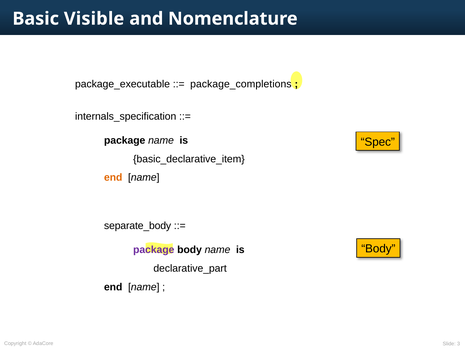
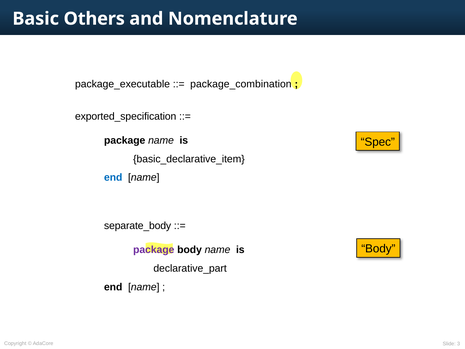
Visible: Visible -> Others
package_completions: package_completions -> package_combination
internals_specification: internals_specification -> exported_specification
end at (113, 177) colour: orange -> blue
